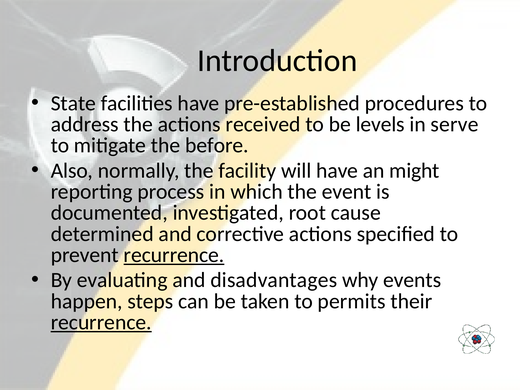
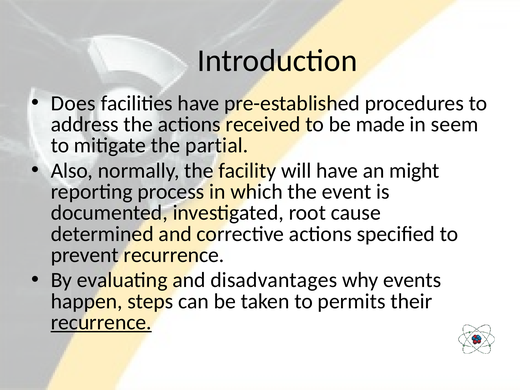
State: State -> Does
levels: levels -> made
serve: serve -> seem
before: before -> partial
recurrence at (174, 255) underline: present -> none
